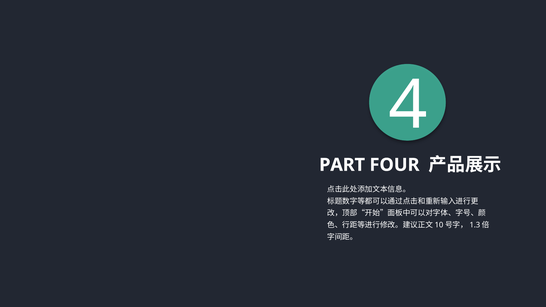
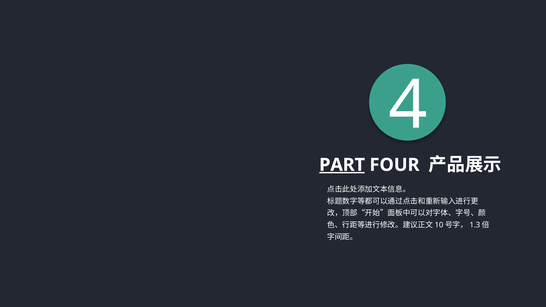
PART underline: none -> present
